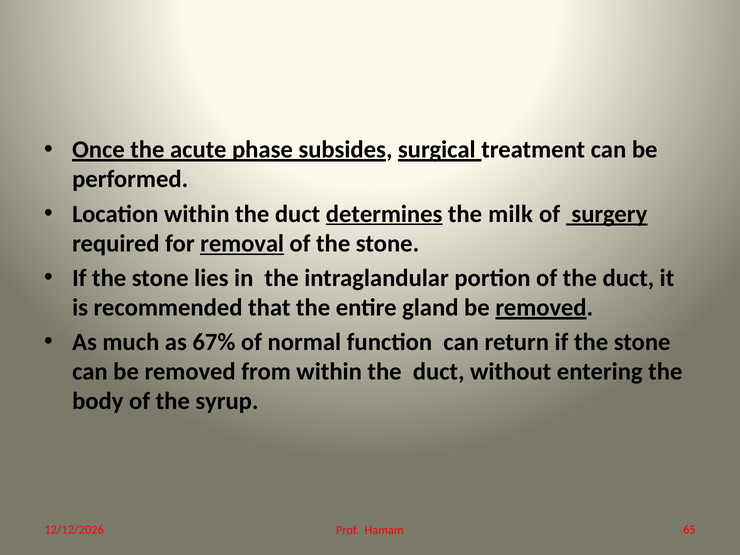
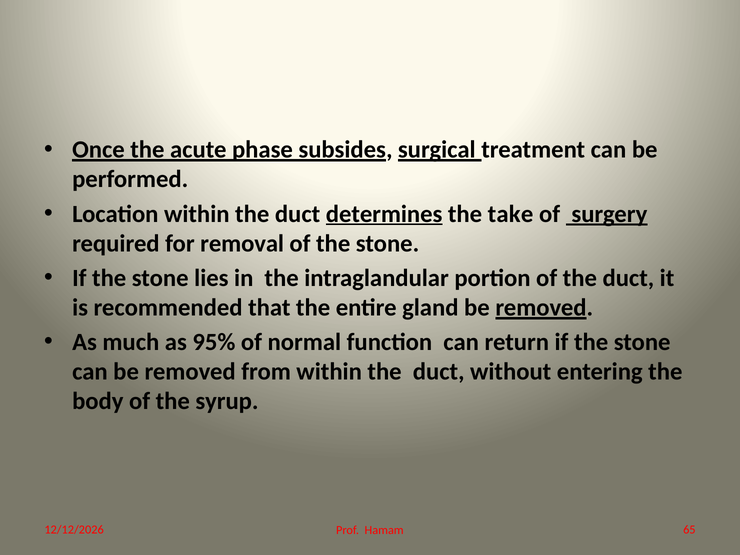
milk: milk -> take
removal underline: present -> none
67%: 67% -> 95%
